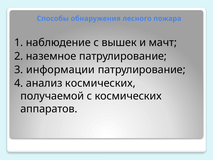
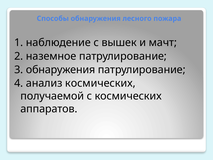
3 информации: информации -> обнаружения
